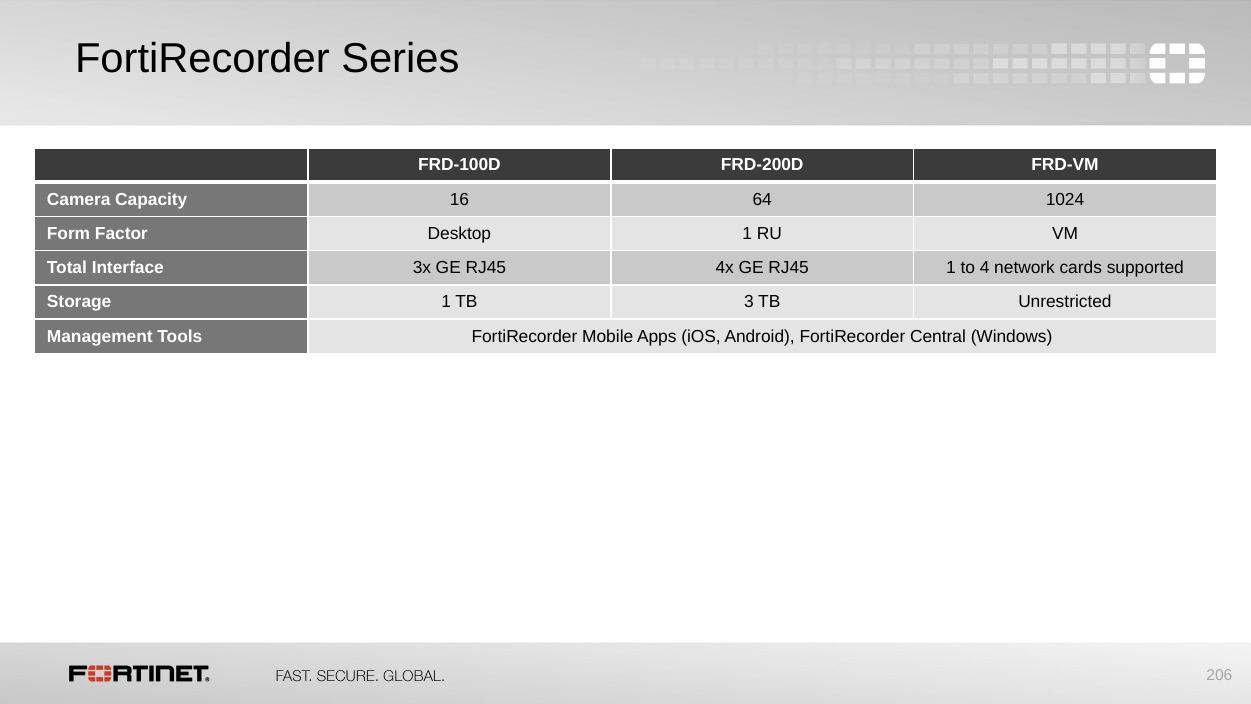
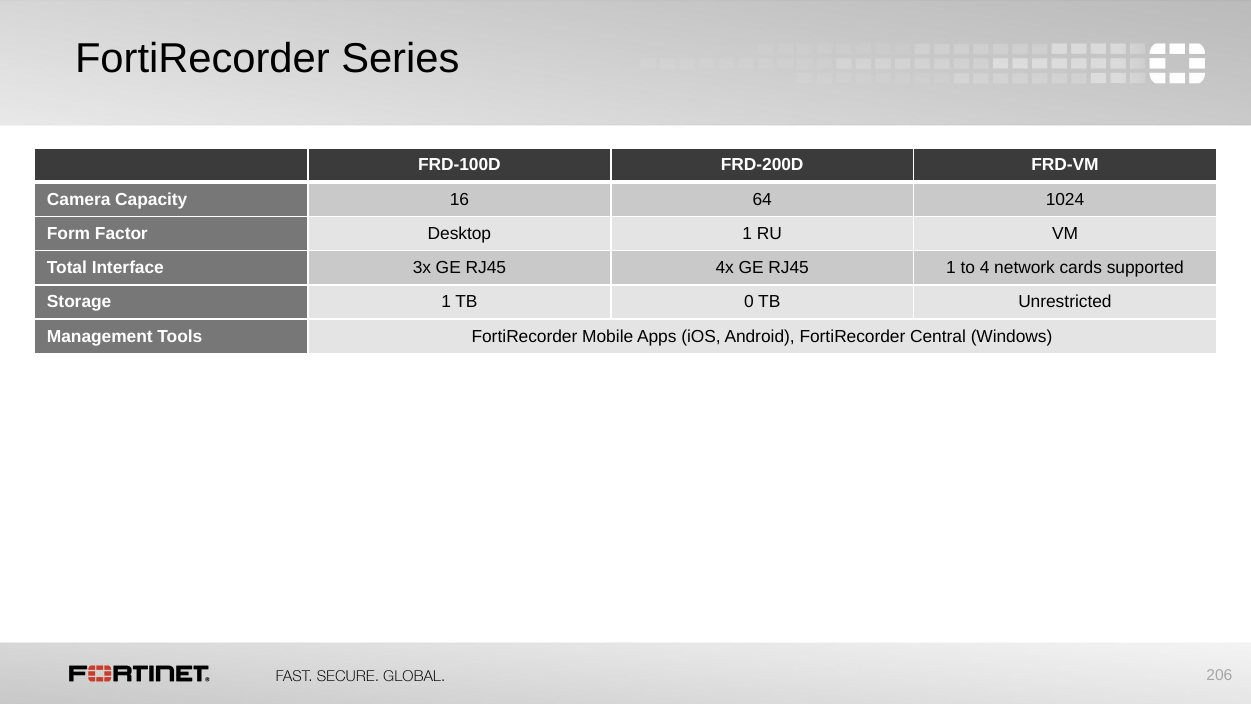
3: 3 -> 0
